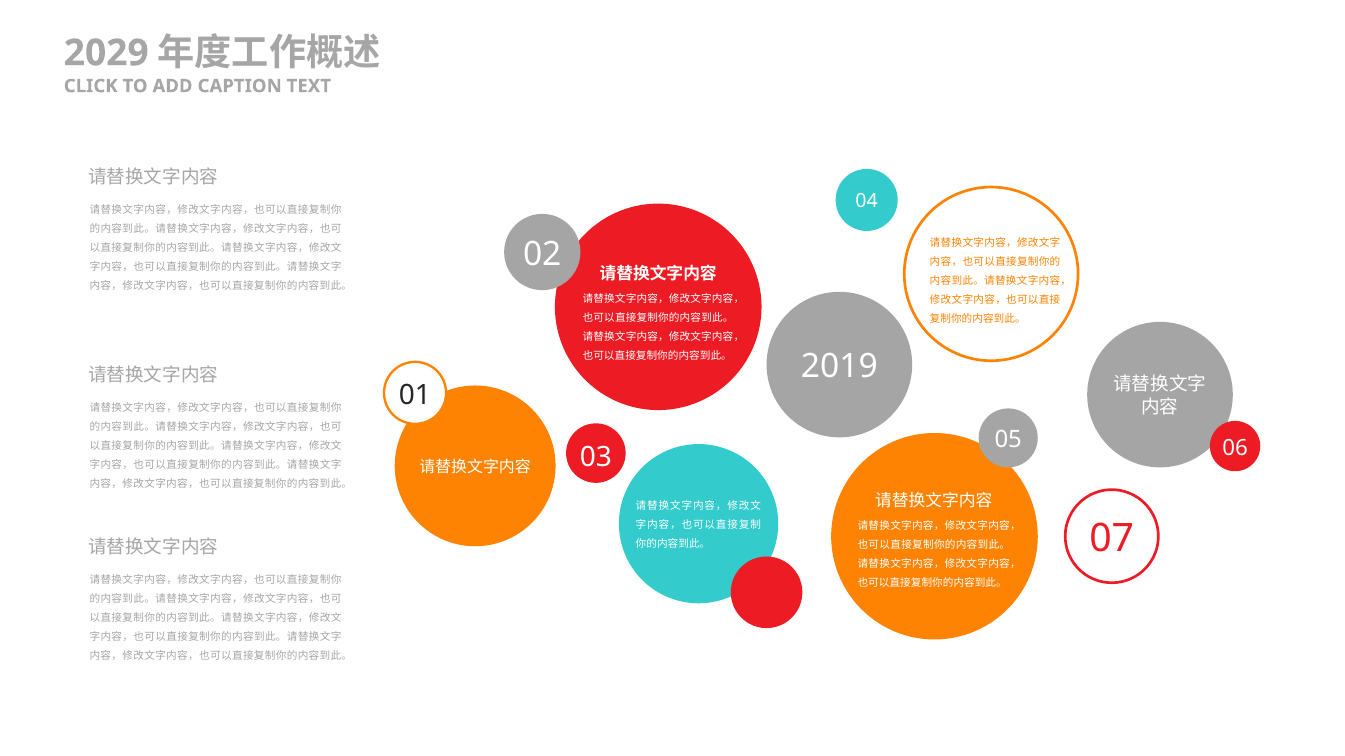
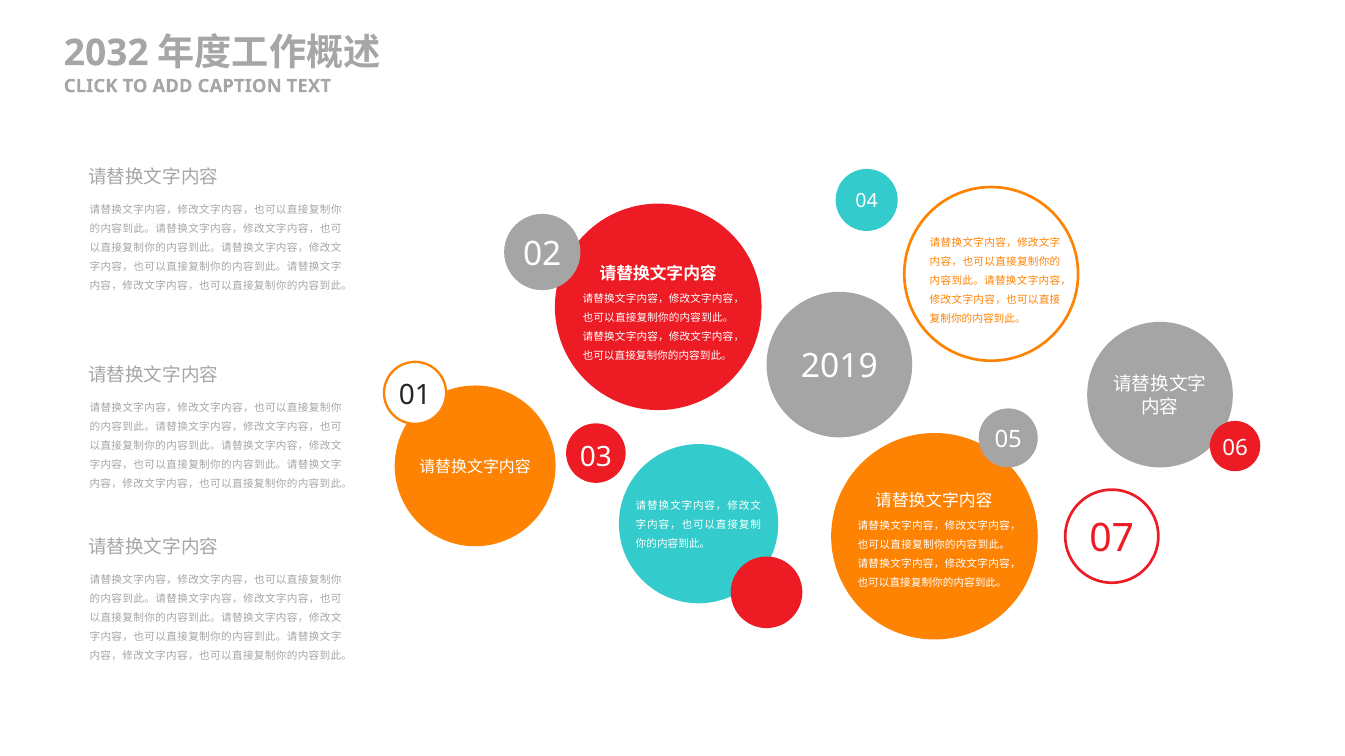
2029: 2029 -> 2032
